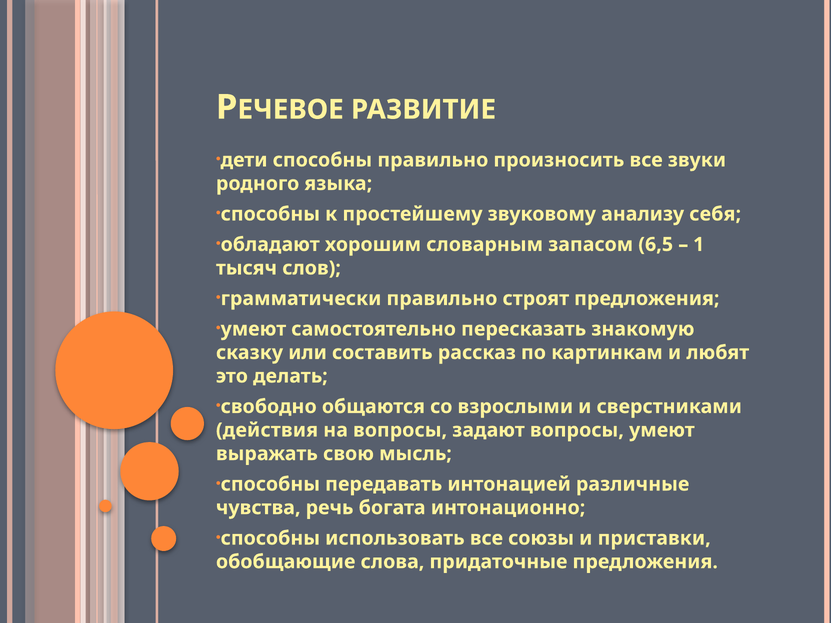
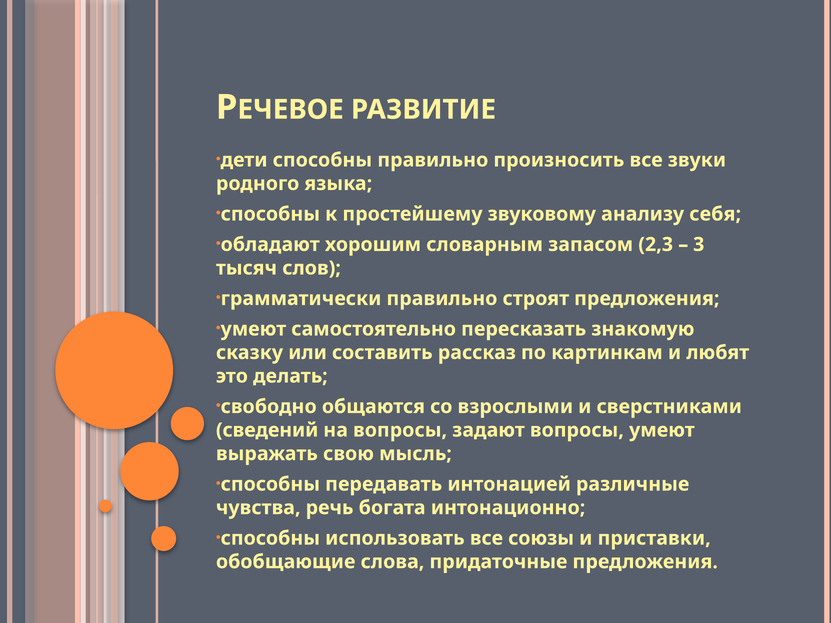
6,5: 6,5 -> 2,3
1: 1 -> 3
действия: действия -> сведений
